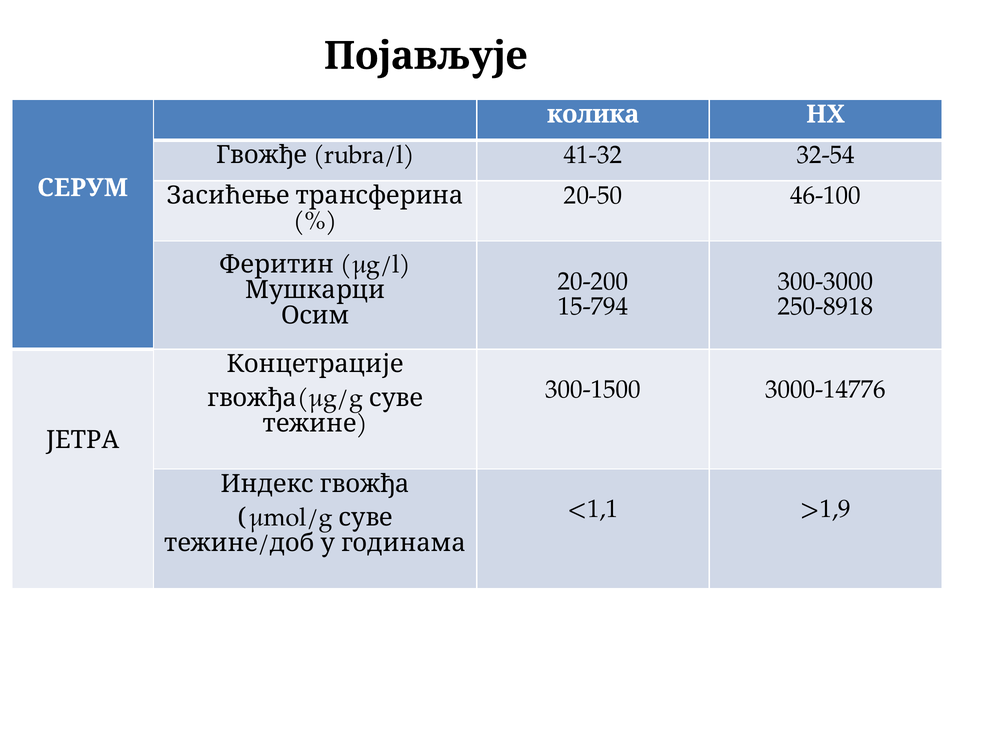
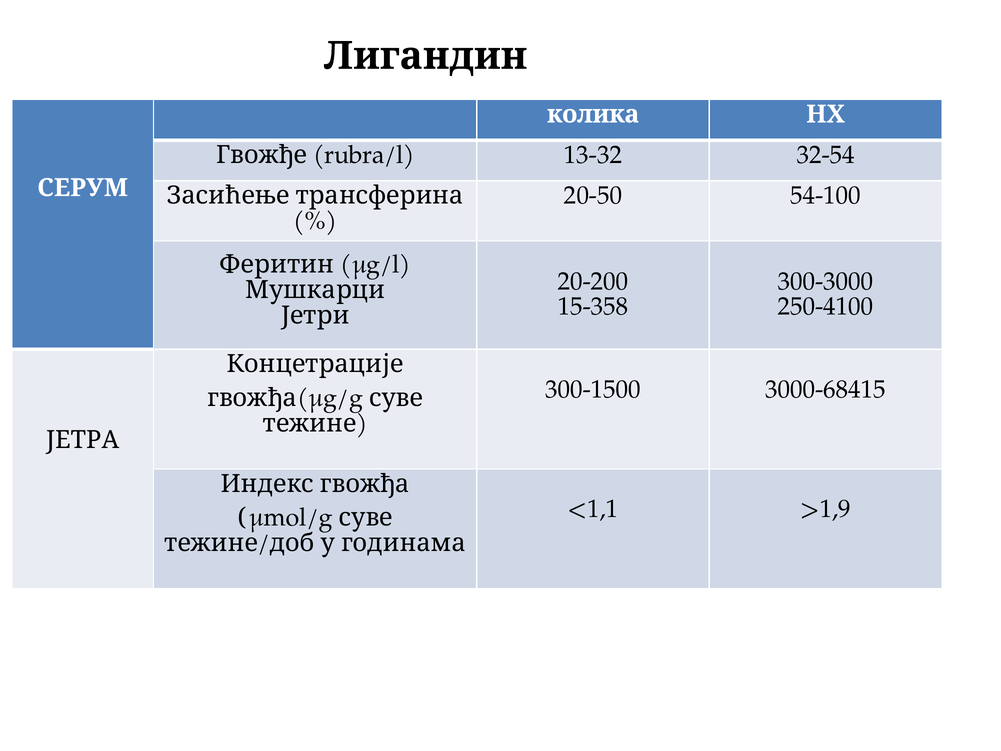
Појављује: Појављује -> Лигандин
41-32: 41-32 -> 13-32
46-100: 46-100 -> 54-100
15-794: 15-794 -> 15-358
250-8918: 250-8918 -> 250-4100
Осим: Осим -> Јетри
3000-14776: 3000-14776 -> 3000-68415
